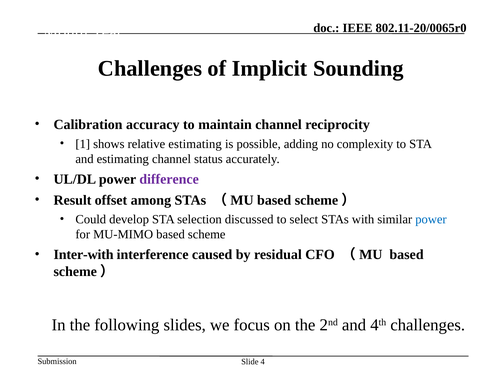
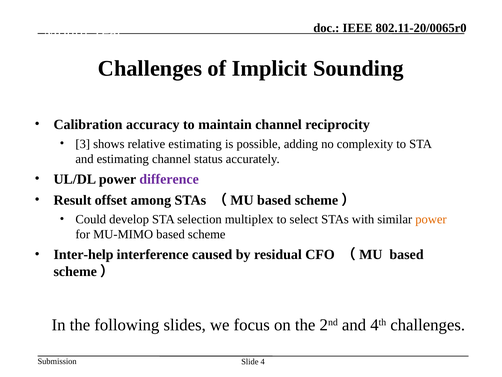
1: 1 -> 3
discussed: discussed -> multiplex
power at (431, 219) colour: blue -> orange
Inter-with: Inter-with -> Inter-help
